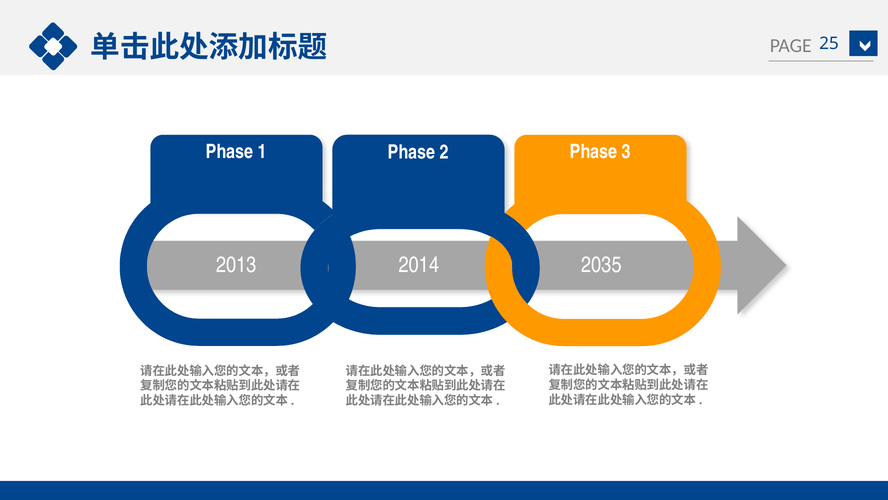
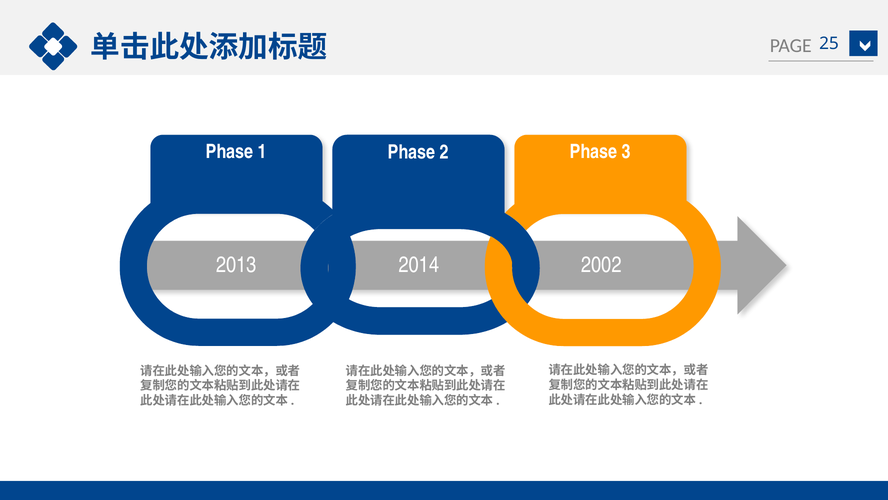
2035: 2035 -> 2002
